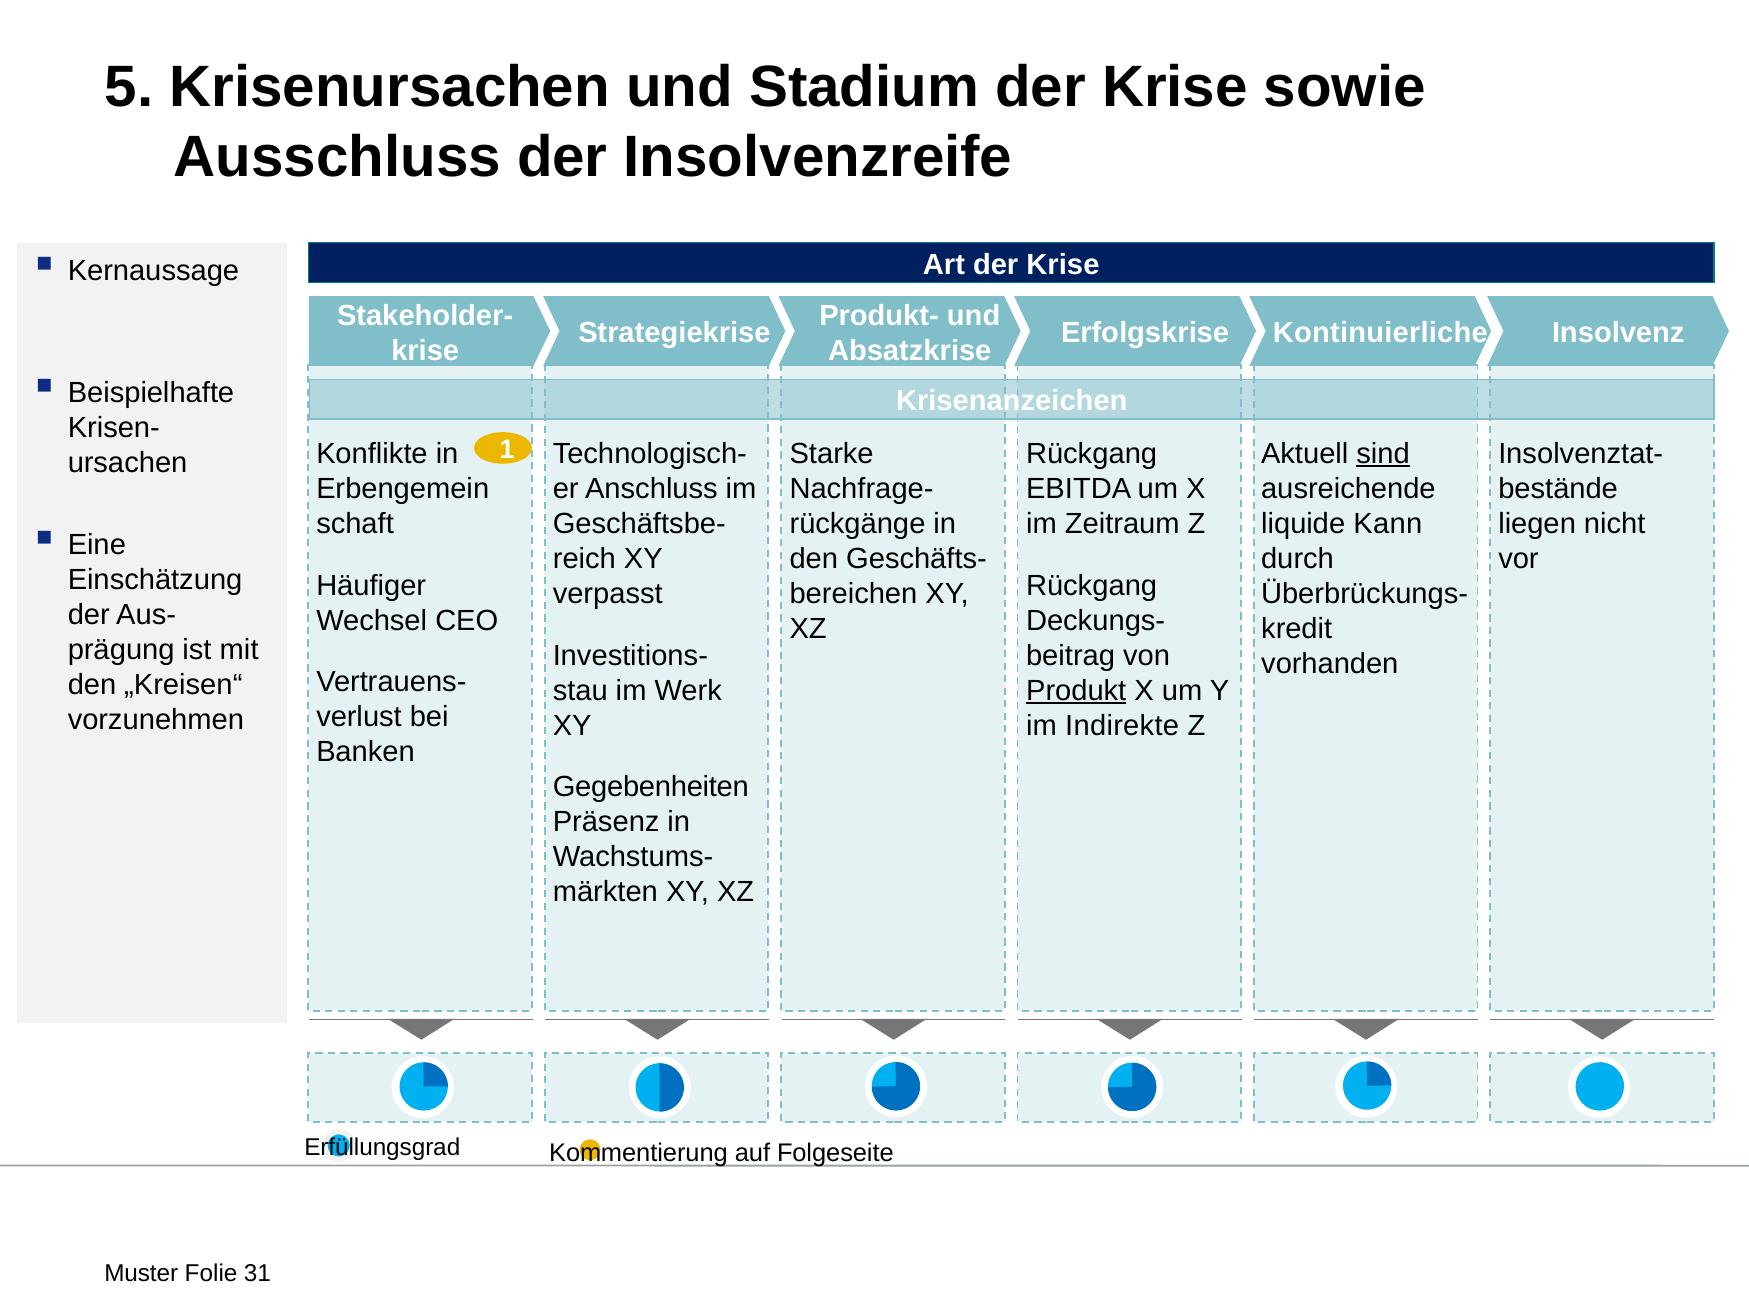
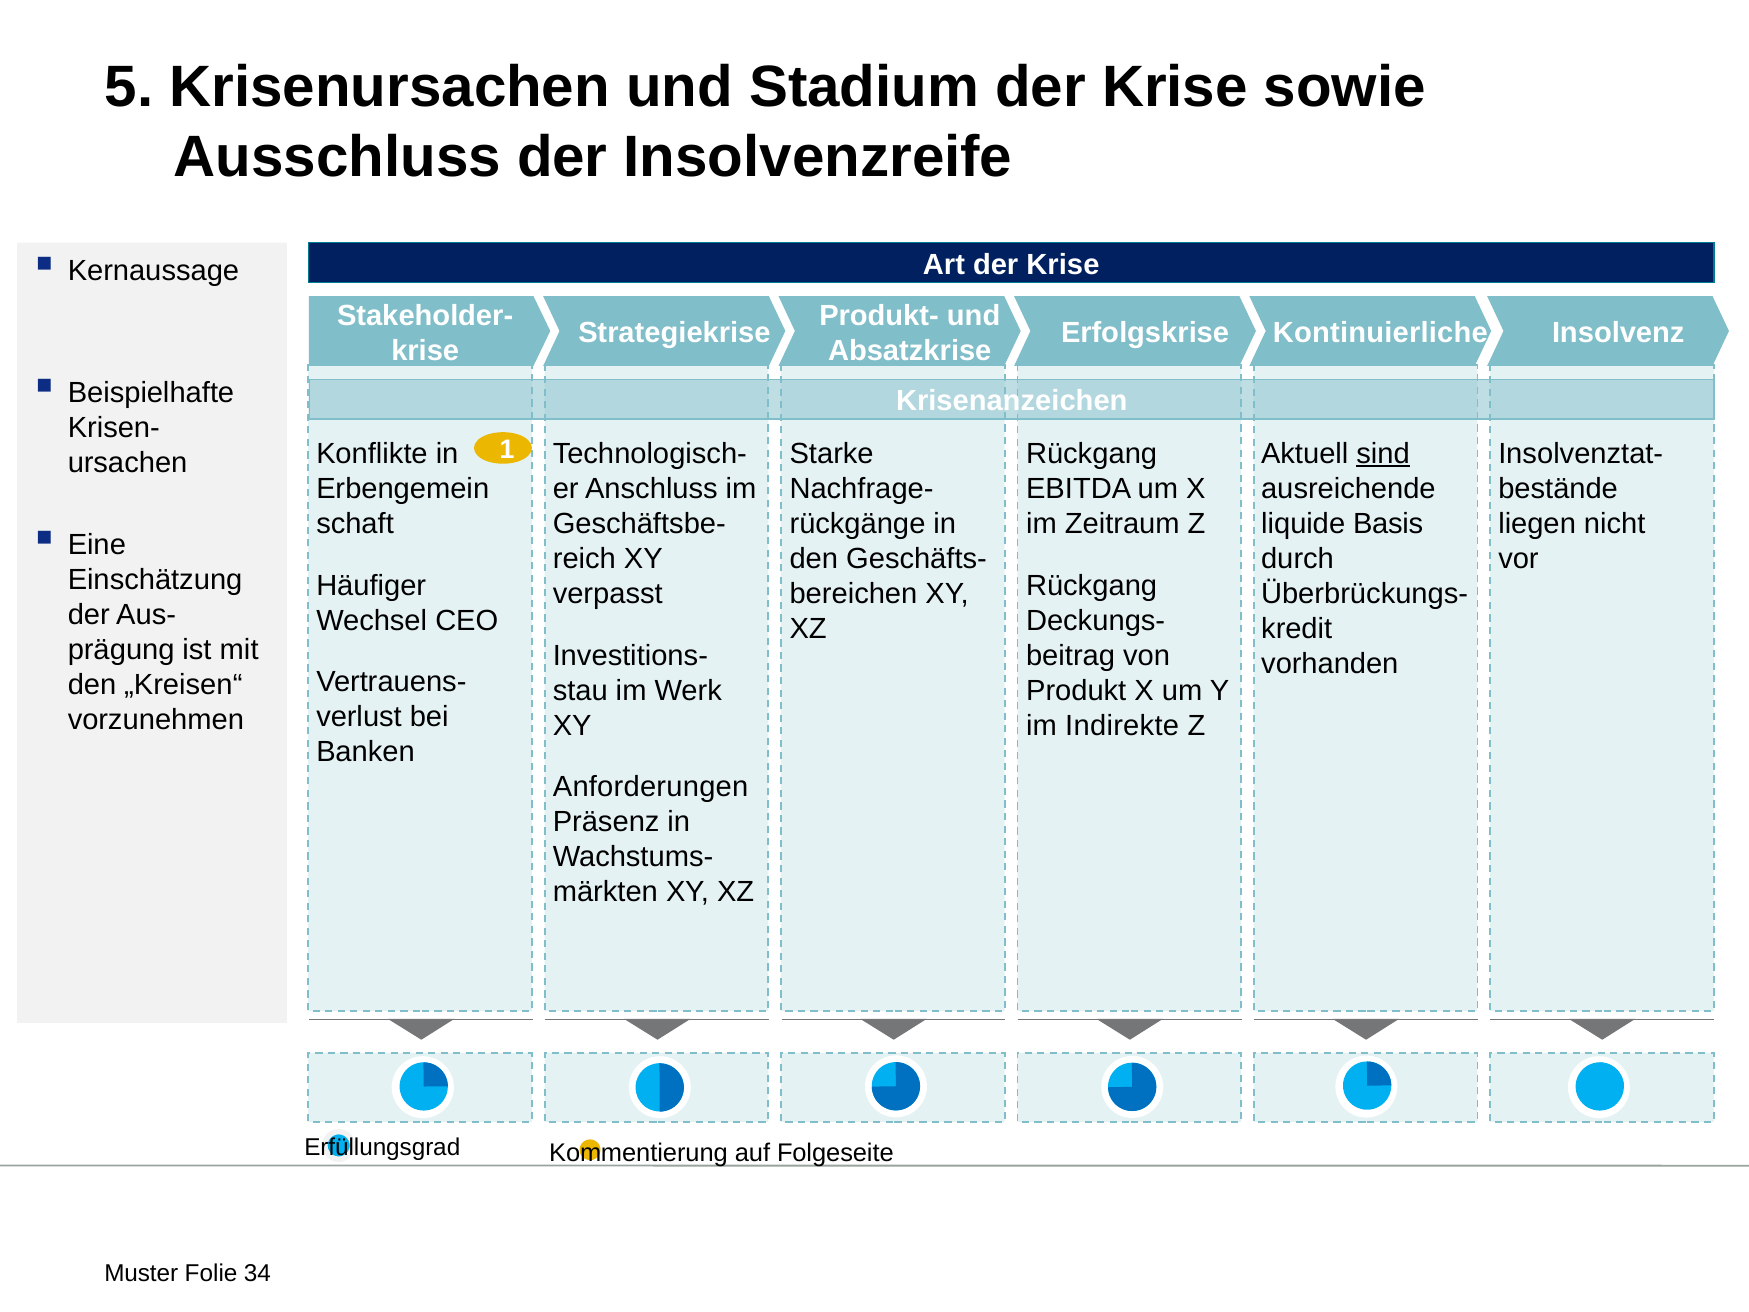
Kann: Kann -> Basis
Produkt underline: present -> none
Gegebenheiten: Gegebenheiten -> Anforderungen
31: 31 -> 34
